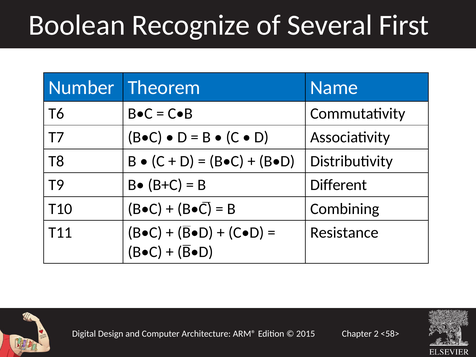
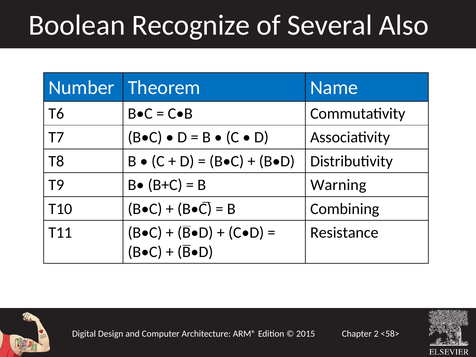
First: First -> Also
Different: Different -> Warning
